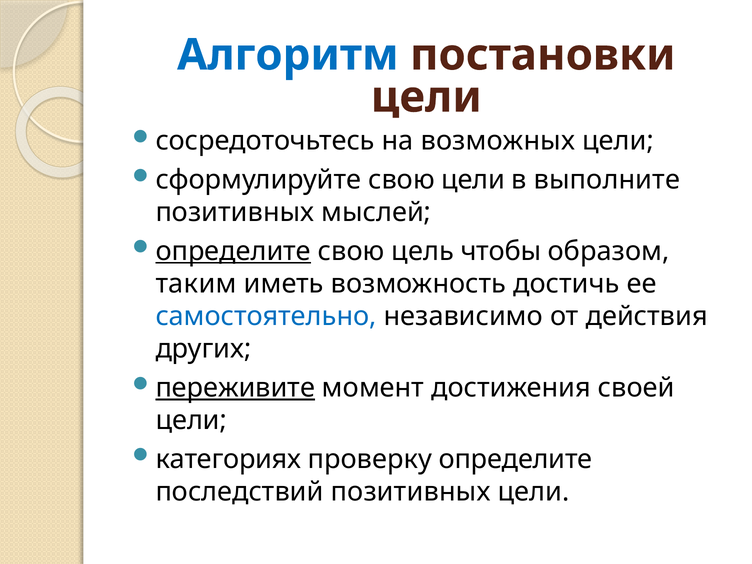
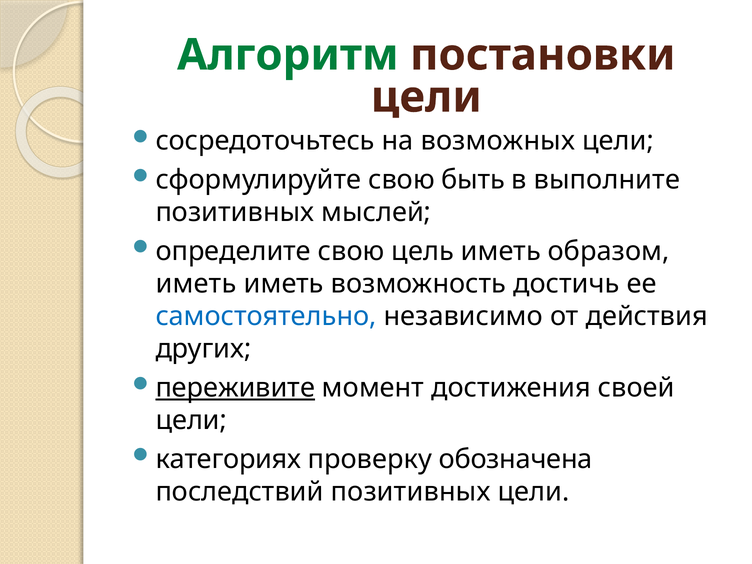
Алгоритм colour: blue -> green
свою цели: цели -> быть
определите at (233, 251) underline: present -> none
цель чтобы: чтобы -> иметь
таким at (196, 284): таким -> иметь
проверку определите: определите -> обозначена
